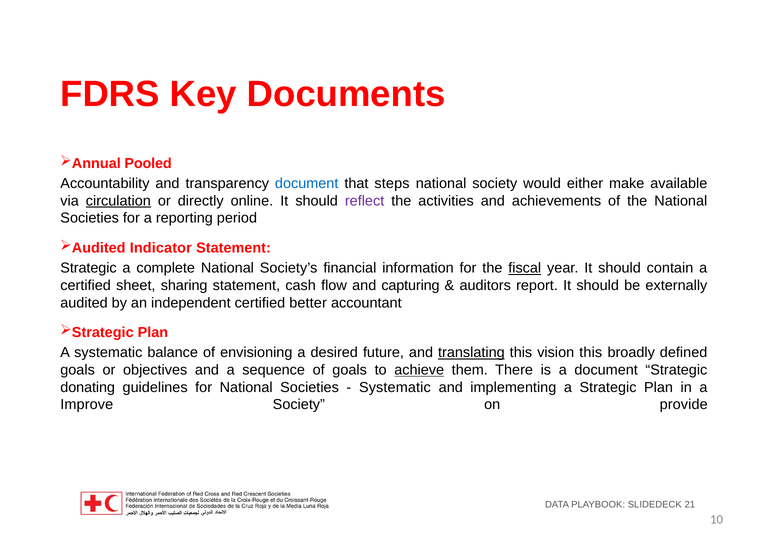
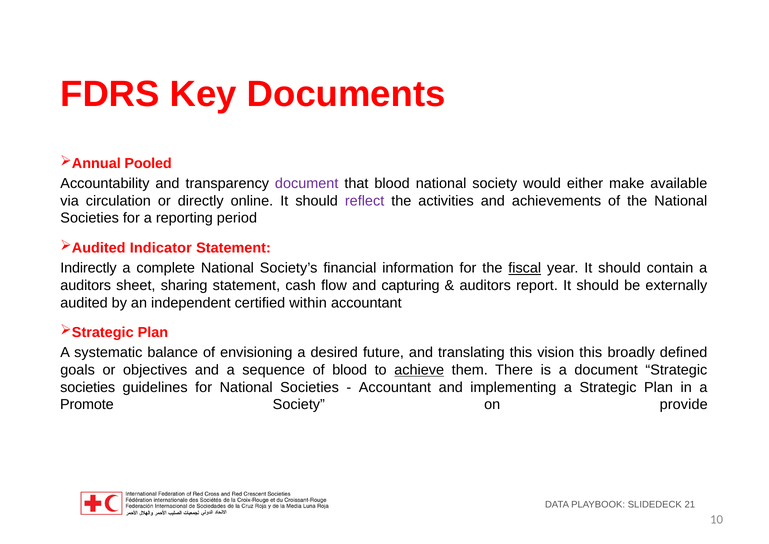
document at (307, 184) colour: blue -> purple
that steps: steps -> blood
circulation underline: present -> none
Strategic at (88, 268): Strategic -> Indirectly
certified at (86, 286): certified -> auditors
better: better -> within
translating underline: present -> none
of goals: goals -> blood
donating at (88, 387): donating -> societies
Systematic at (395, 387): Systematic -> Accountant
Improve: Improve -> Promote
